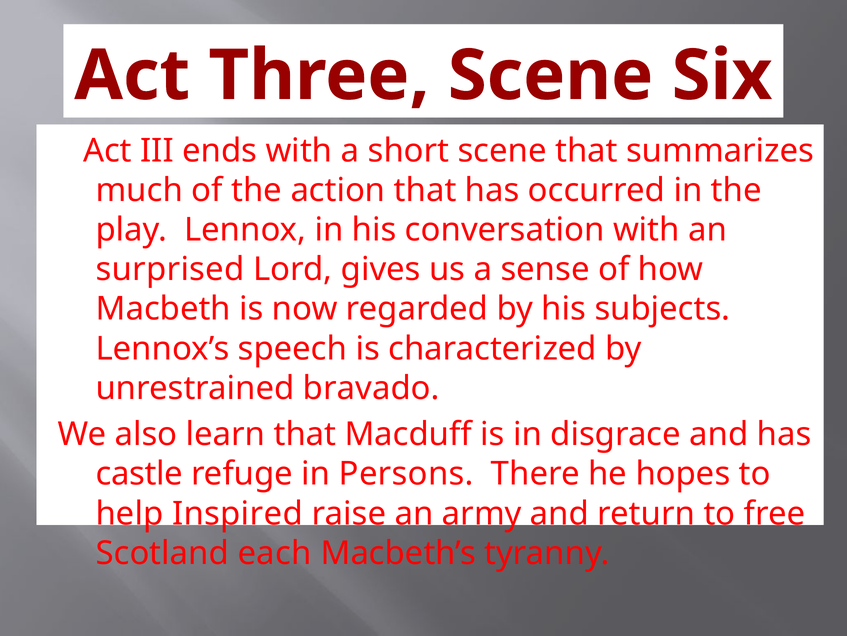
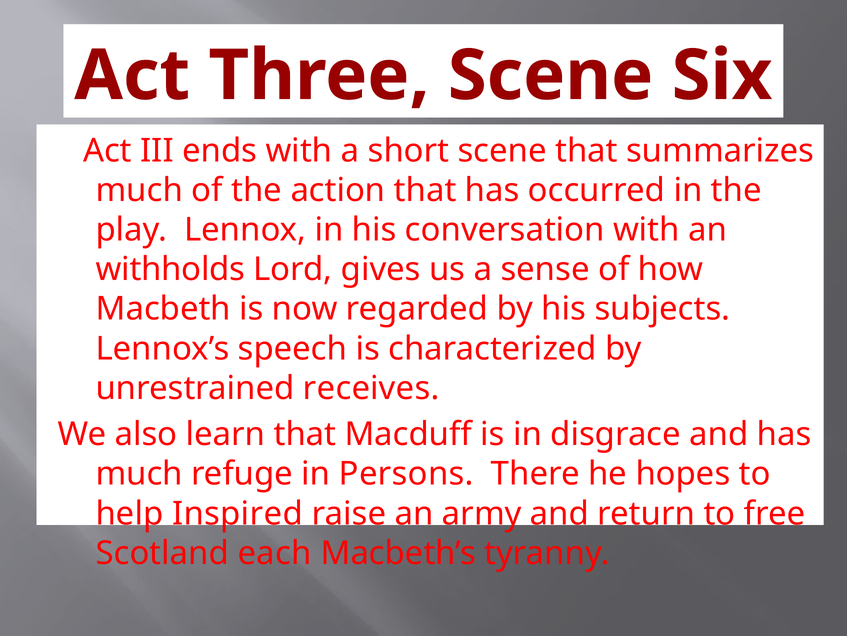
surprised: surprised -> withholds
bravado: bravado -> receives
castle at (139, 473): castle -> much
